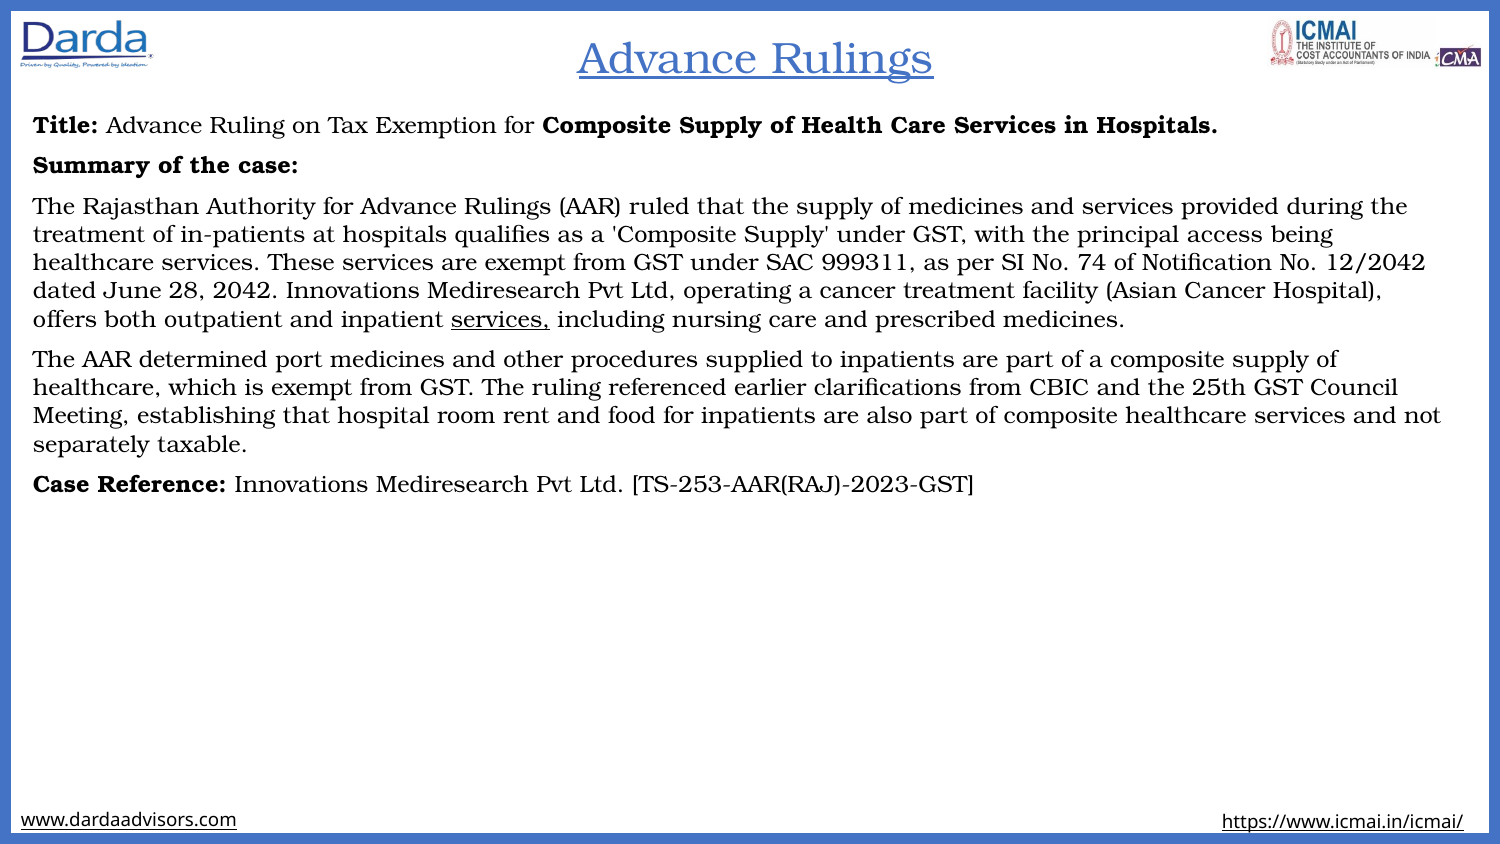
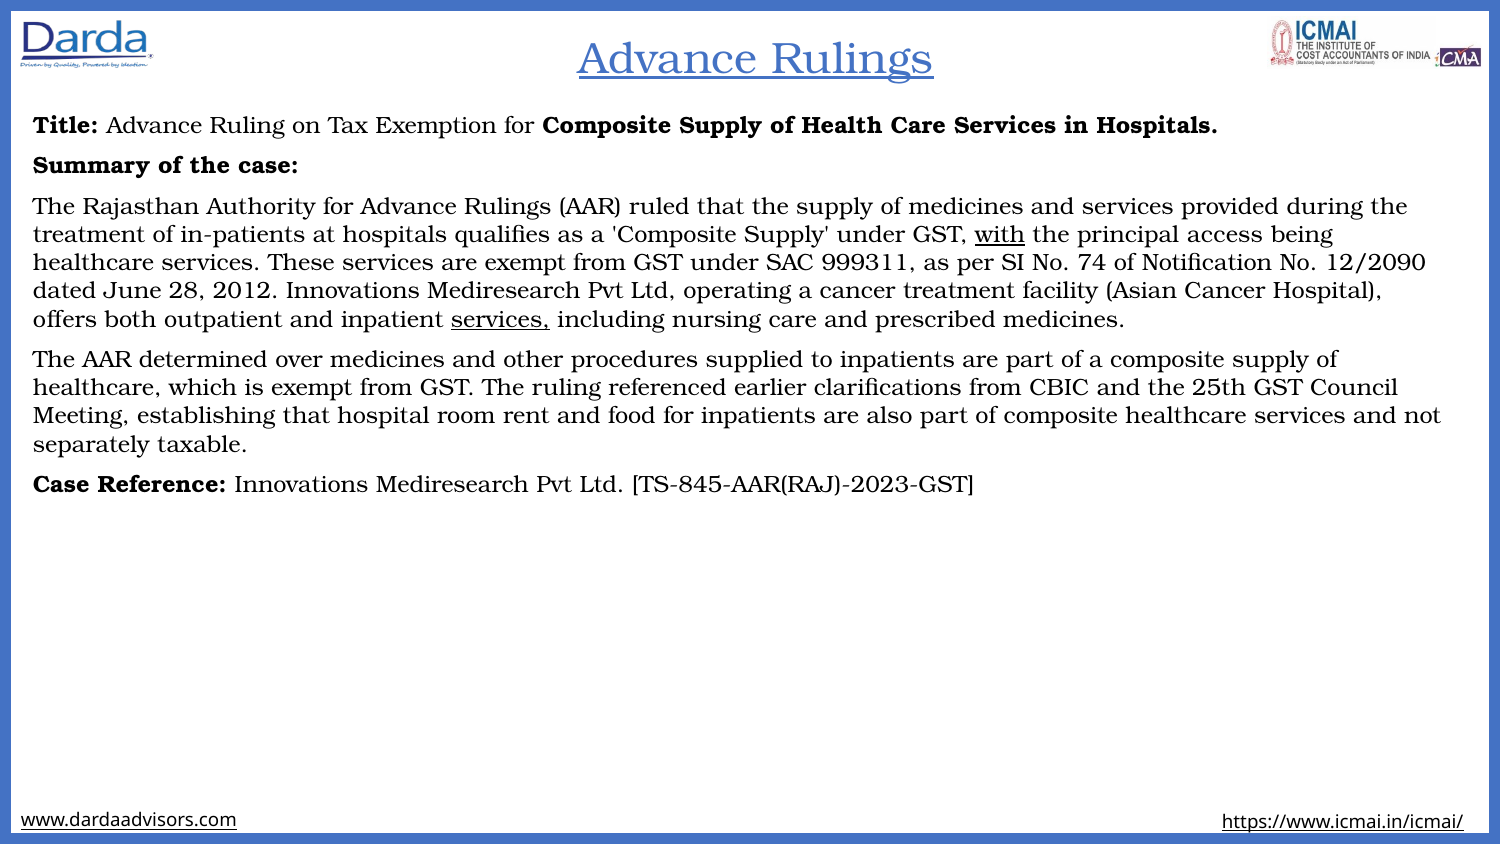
with underline: none -> present
12/2042: 12/2042 -> 12/2090
2042: 2042 -> 2012
port: port -> over
TS-253-AAR(RAJ)-2023-GST: TS-253-AAR(RAJ)-2023-GST -> TS-845-AAR(RAJ)-2023-GST
